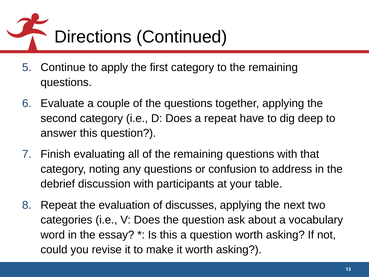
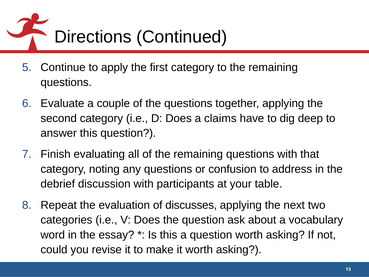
a repeat: repeat -> claims
